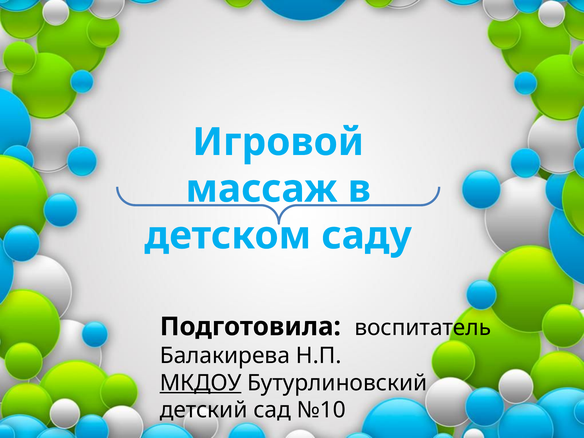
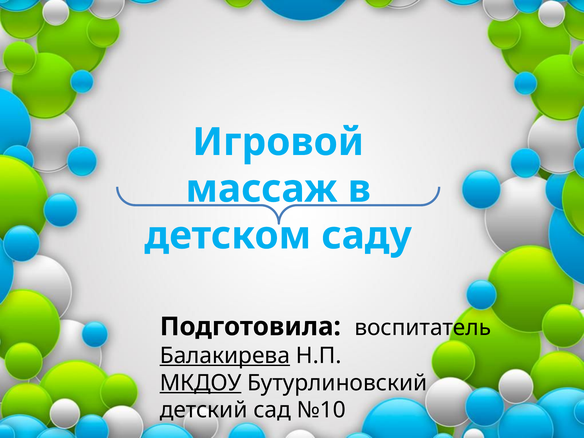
Балакирева underline: none -> present
